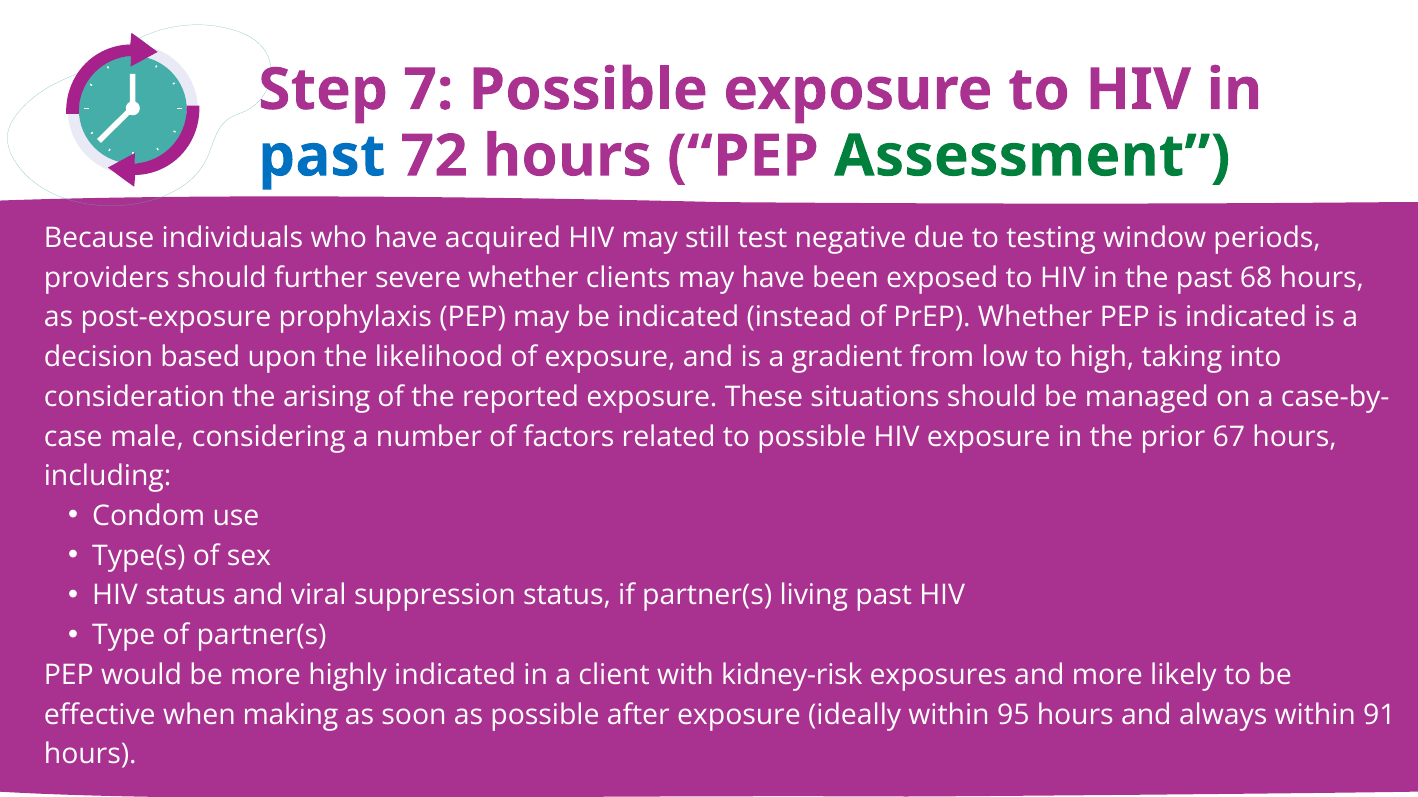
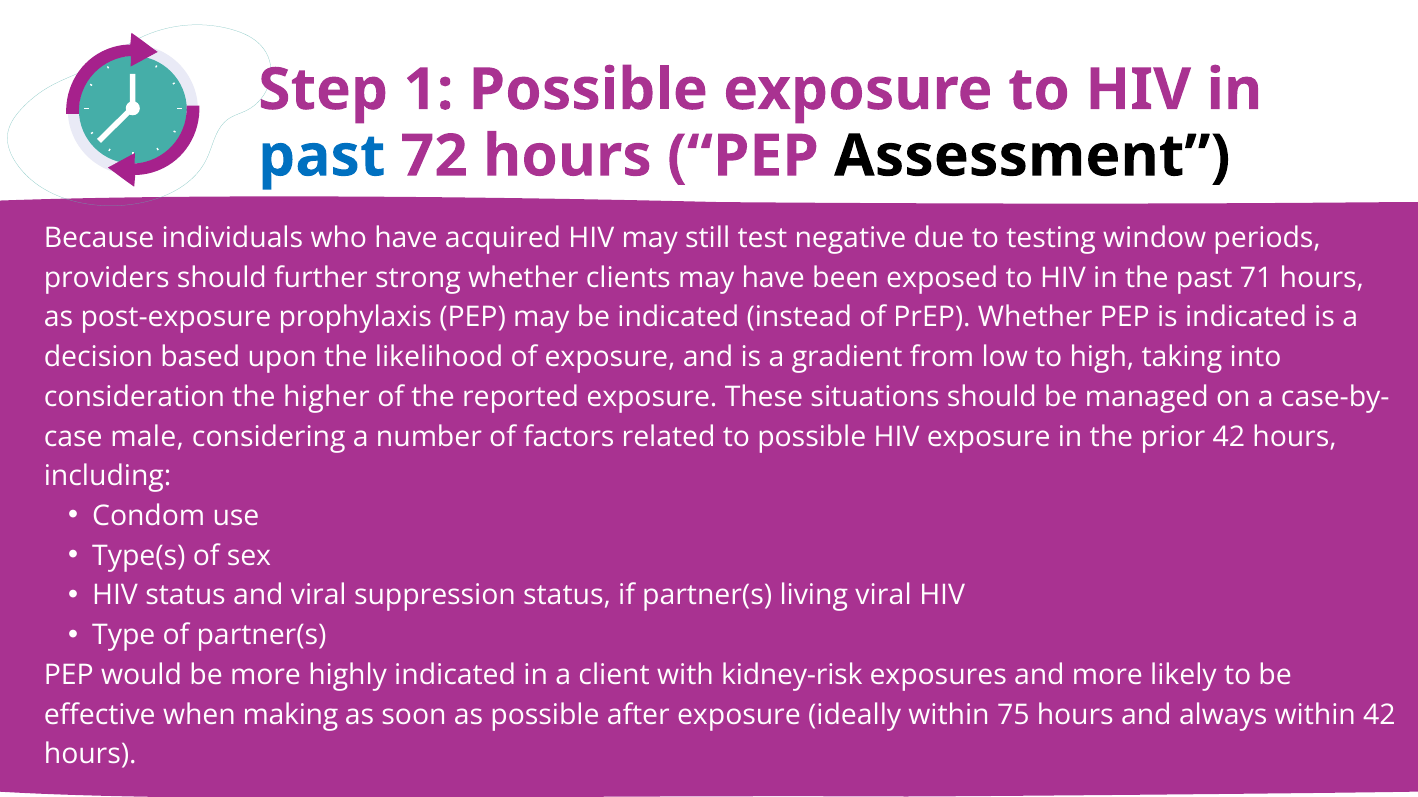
7: 7 -> 1
Assessment colour: green -> black
severe: severe -> strong
68: 68 -> 71
arising: arising -> higher
prior 67: 67 -> 42
living past: past -> viral
95: 95 -> 75
within 91: 91 -> 42
